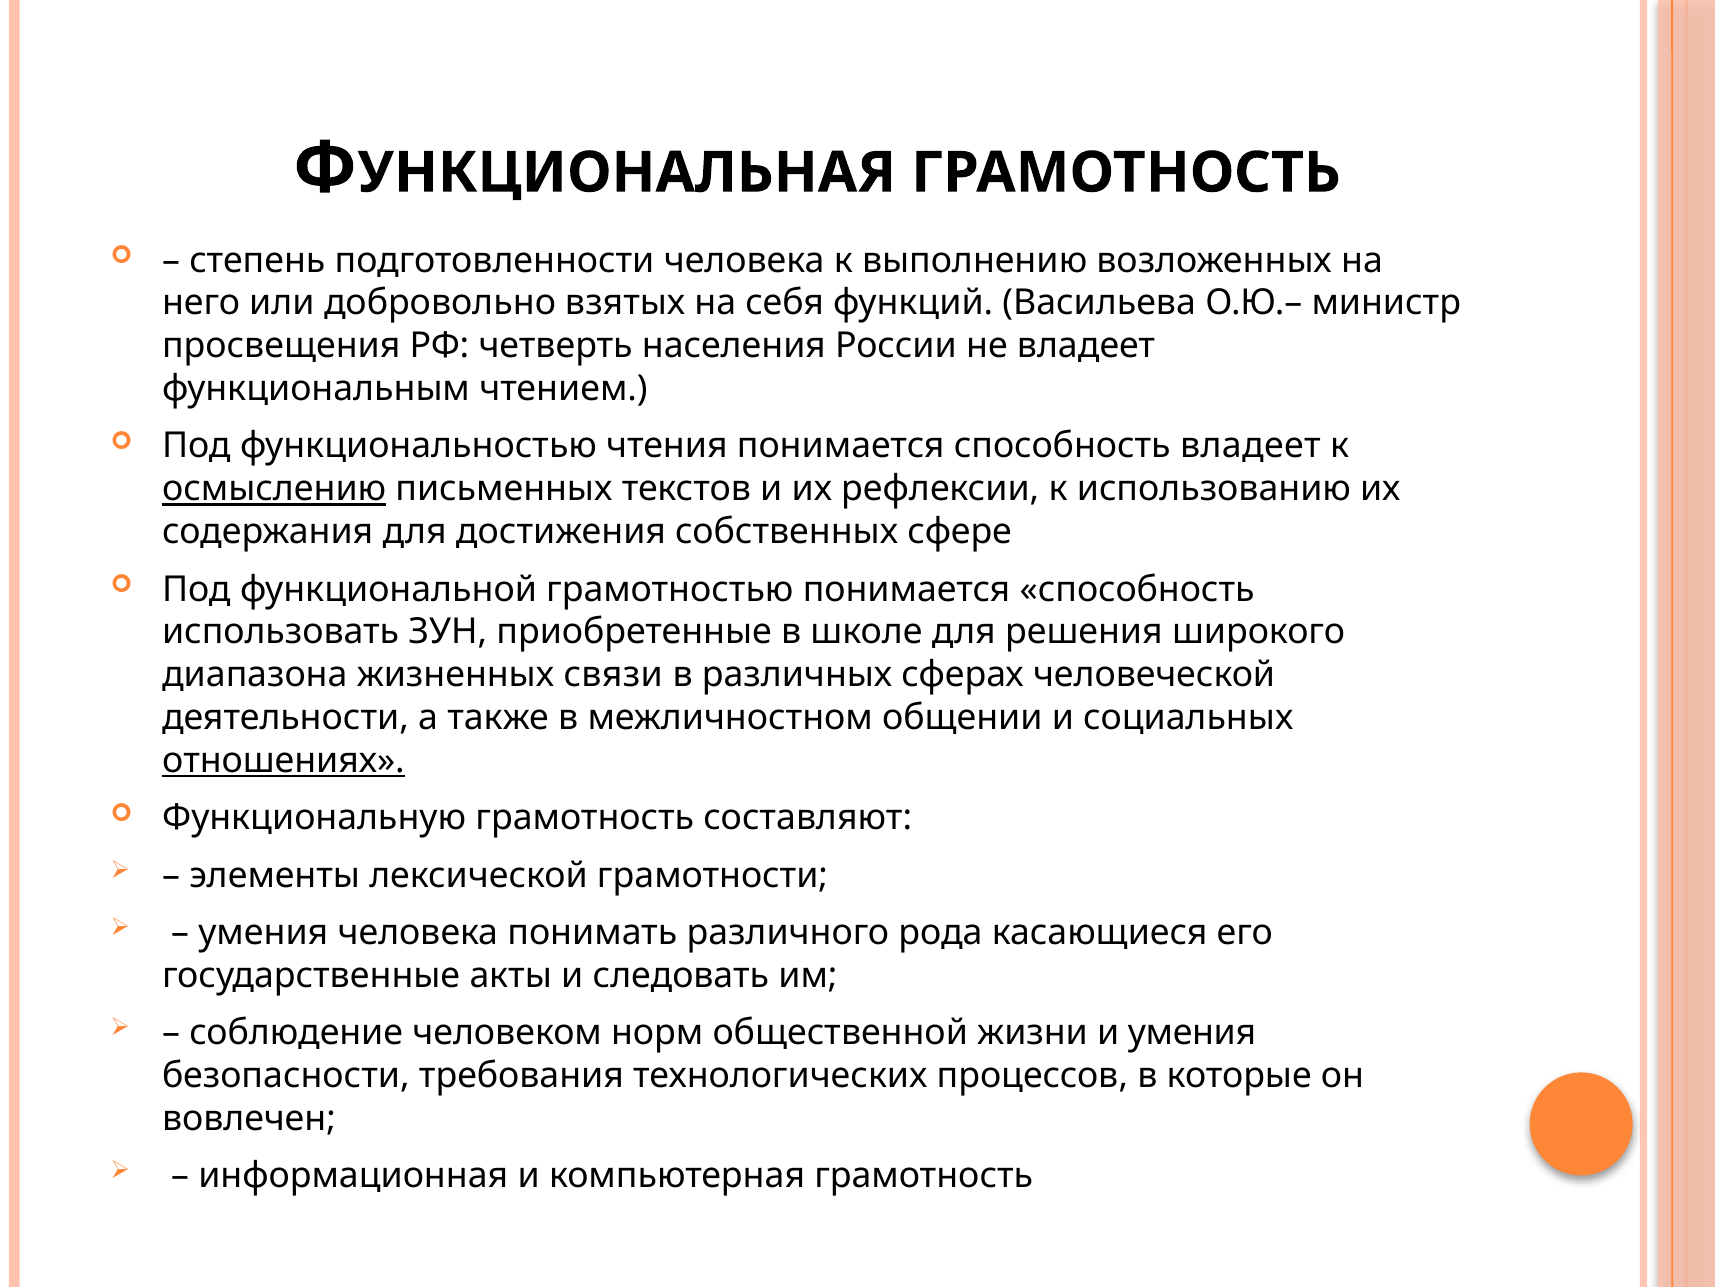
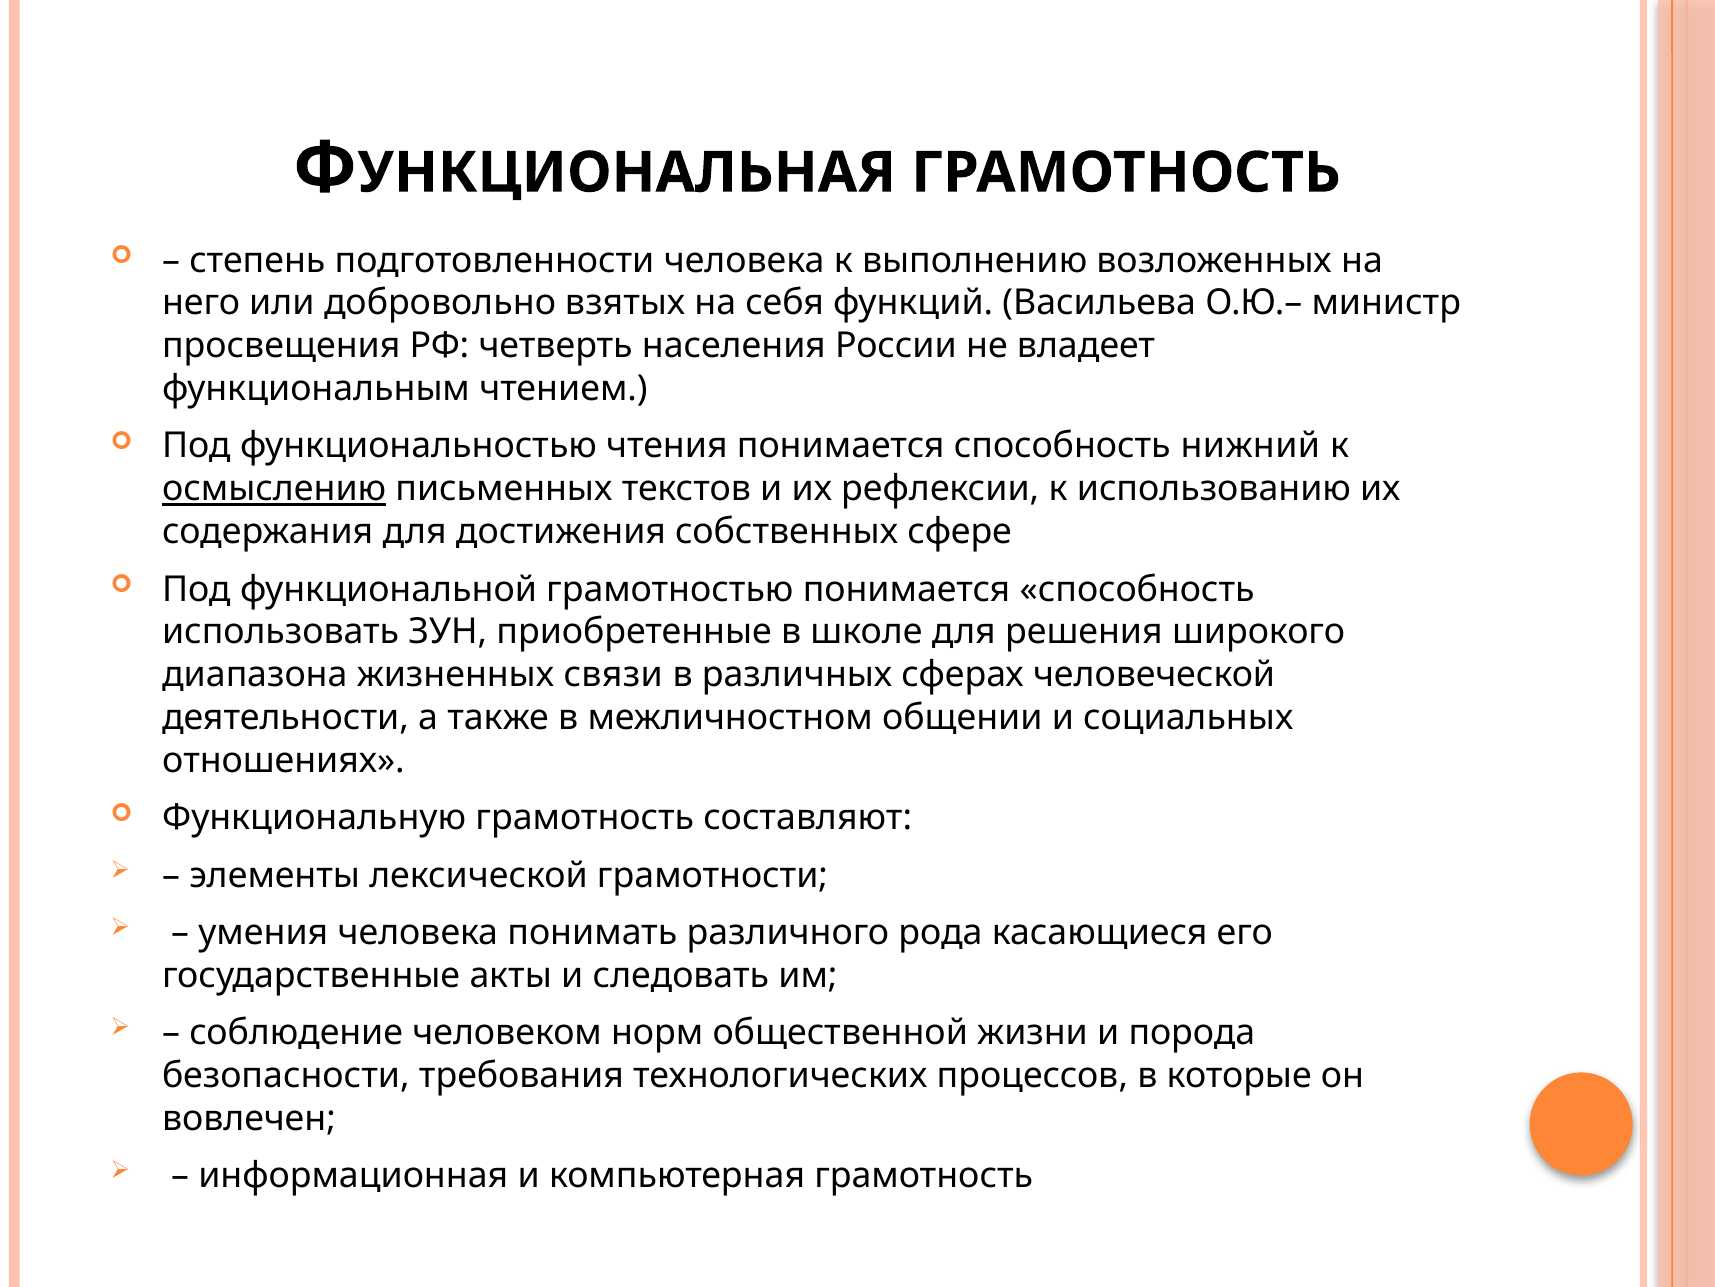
способность владеет: владеет -> нижний
отношениях underline: present -> none
и умения: умения -> порода
